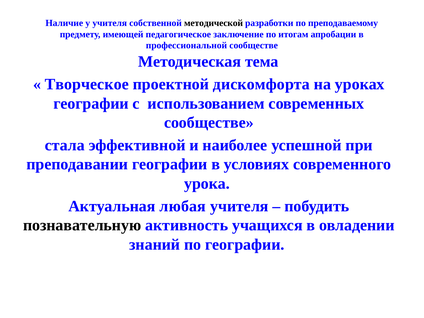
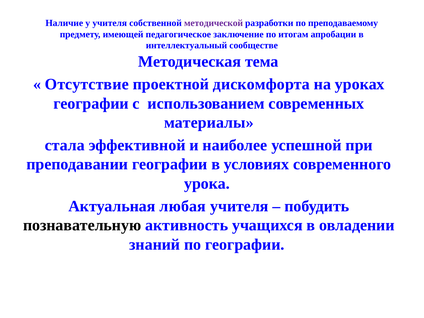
методической colour: black -> purple
профессиональной: профессиональной -> интеллектуальный
Творческое: Творческое -> Отсутствие
сообществе at (209, 123): сообществе -> материалы
